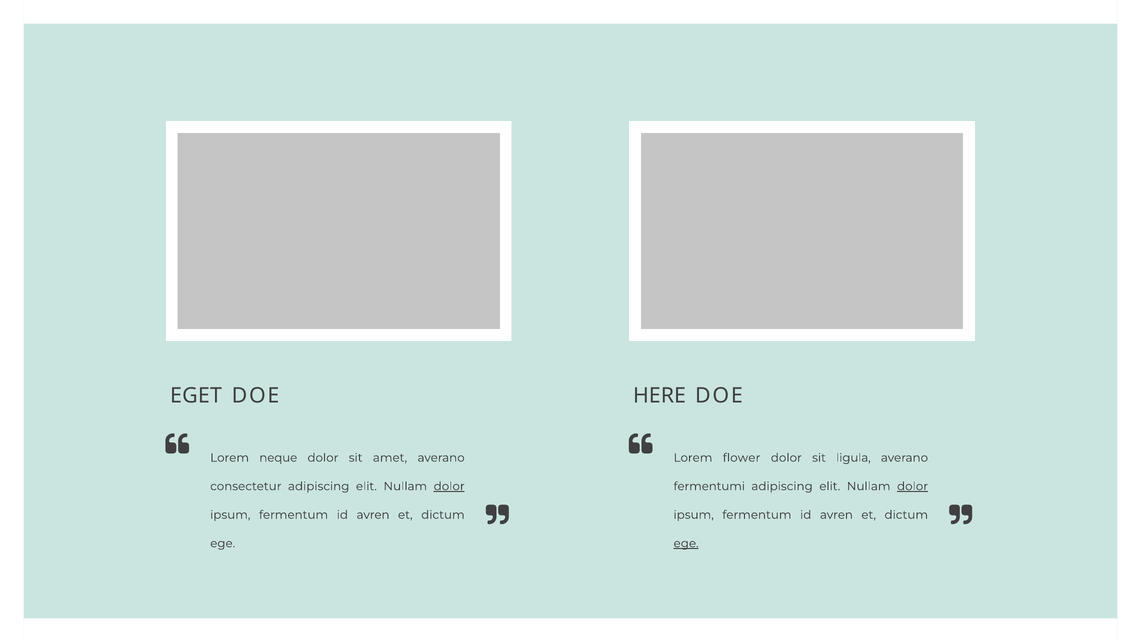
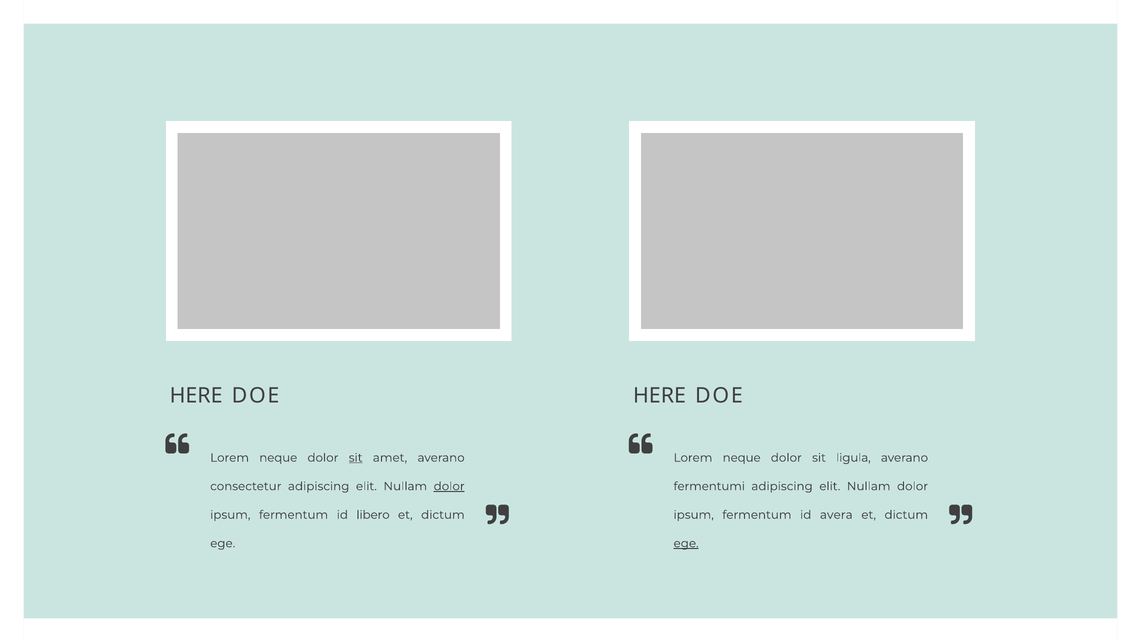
EGET at (196, 396): EGET -> HERE
sit at (356, 458) underline: none -> present
flower at (742, 458): flower -> neque
dolor at (913, 486) underline: present -> none
avren at (373, 515): avren -> libero
avren at (836, 515): avren -> avera
